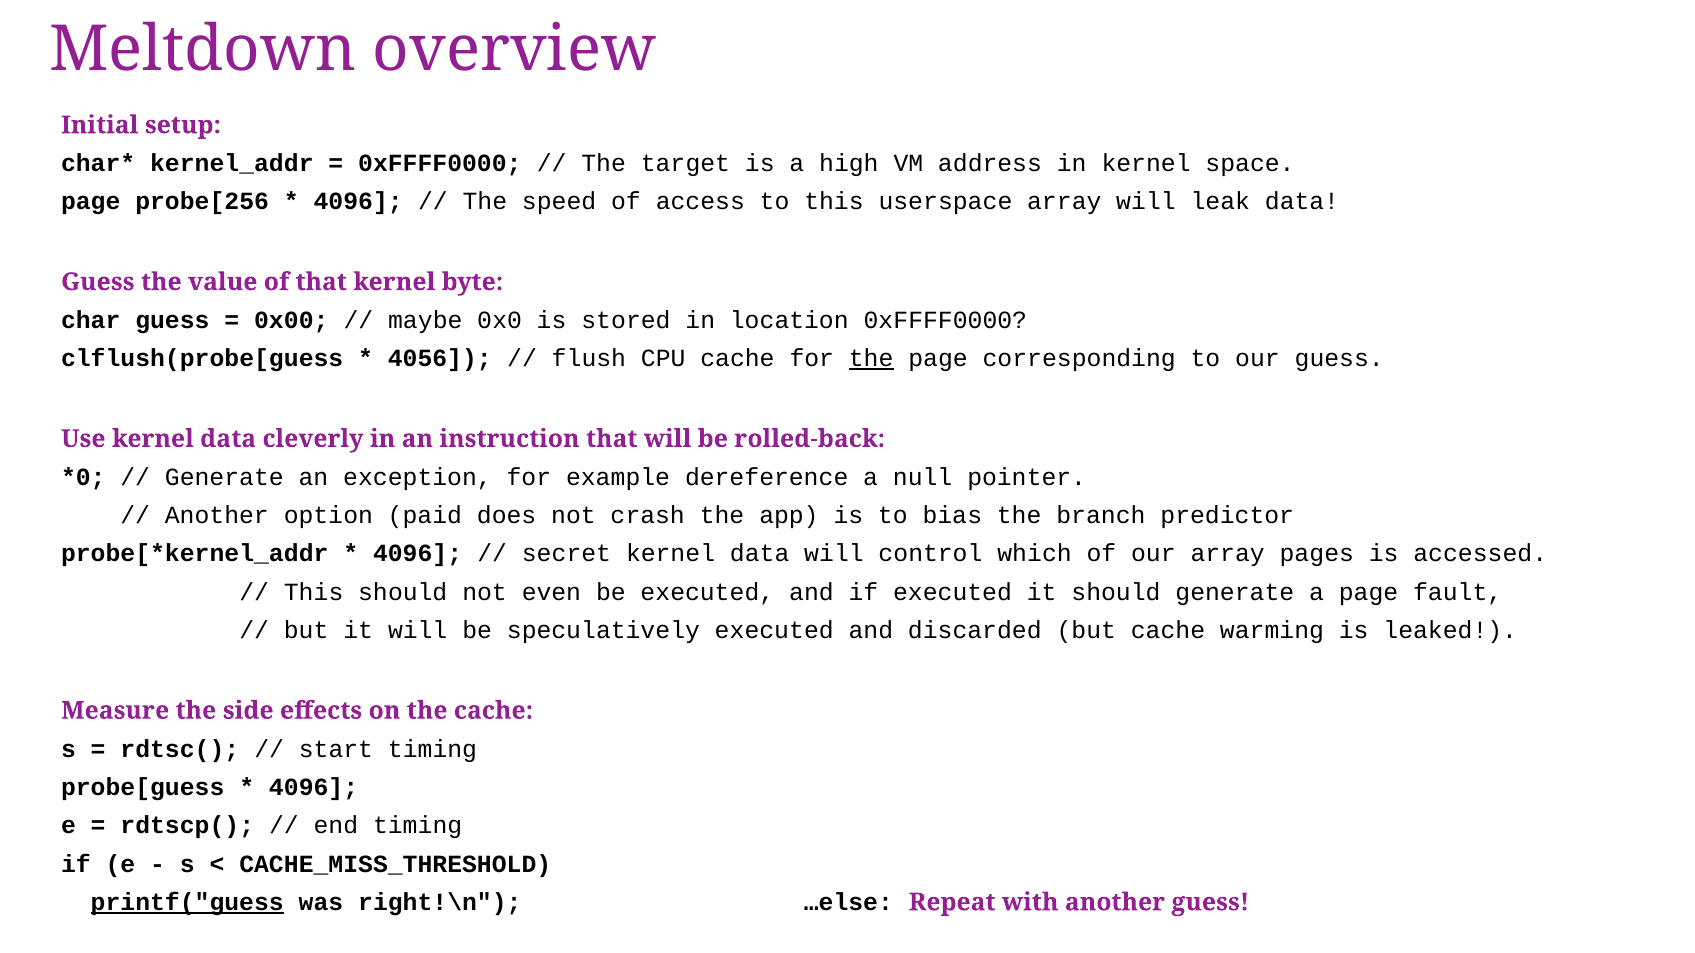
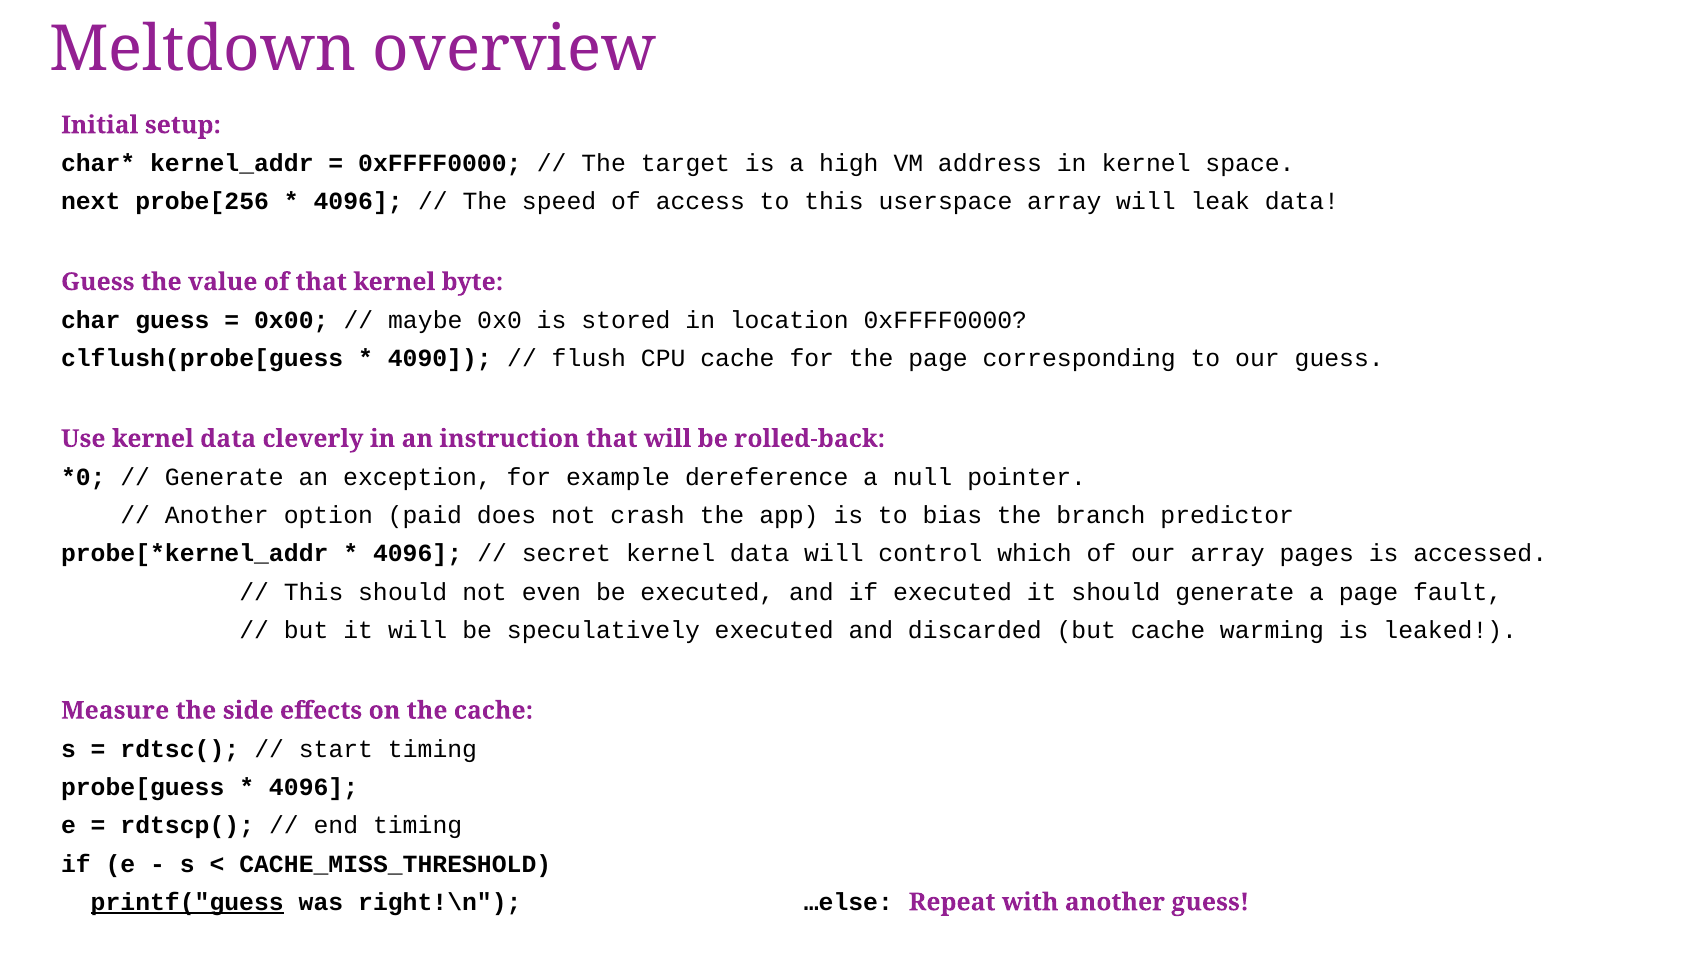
page at (91, 202): page -> next
4056: 4056 -> 4090
the at (871, 359) underline: present -> none
